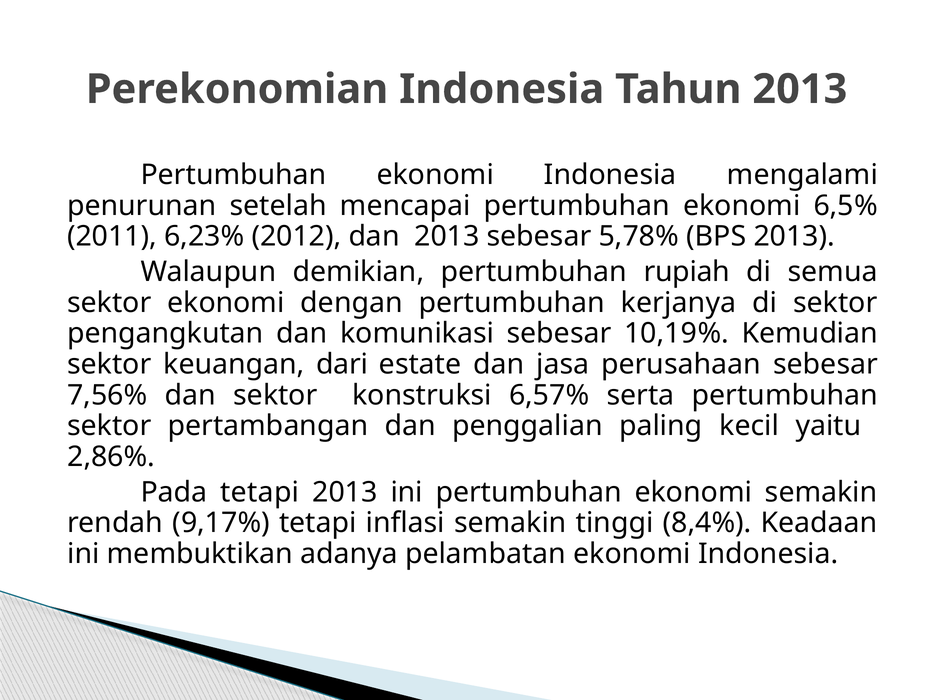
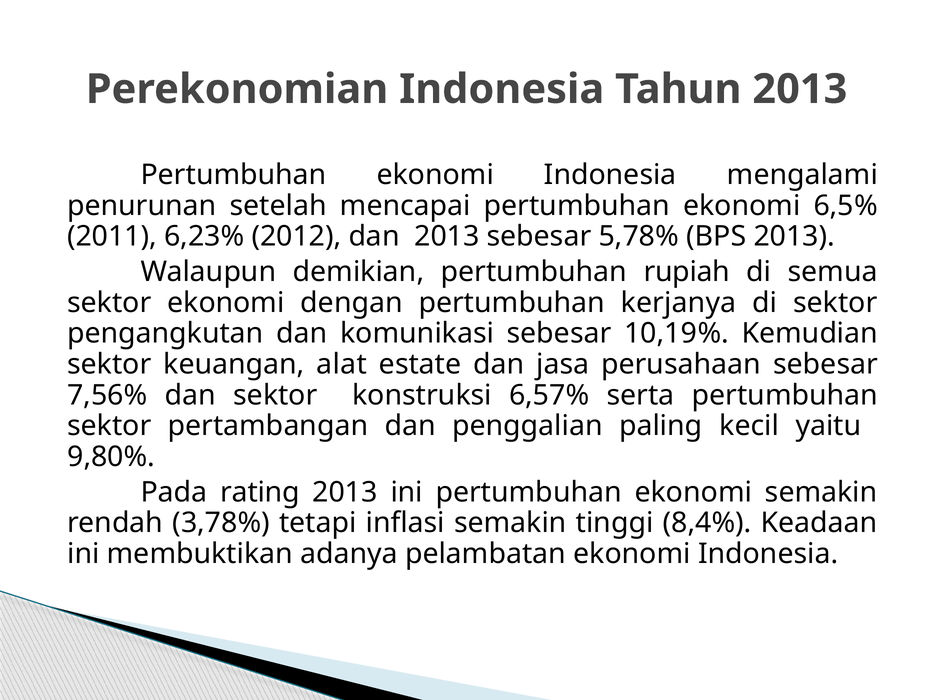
dari: dari -> alat
2,86%: 2,86% -> 9,80%
Pada tetapi: tetapi -> rating
9,17%: 9,17% -> 3,78%
